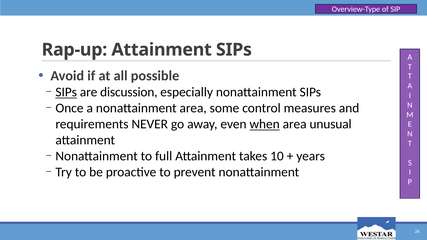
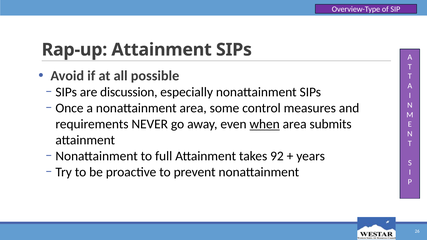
SIPs at (66, 92) underline: present -> none
unusual: unusual -> submits
10: 10 -> 92
